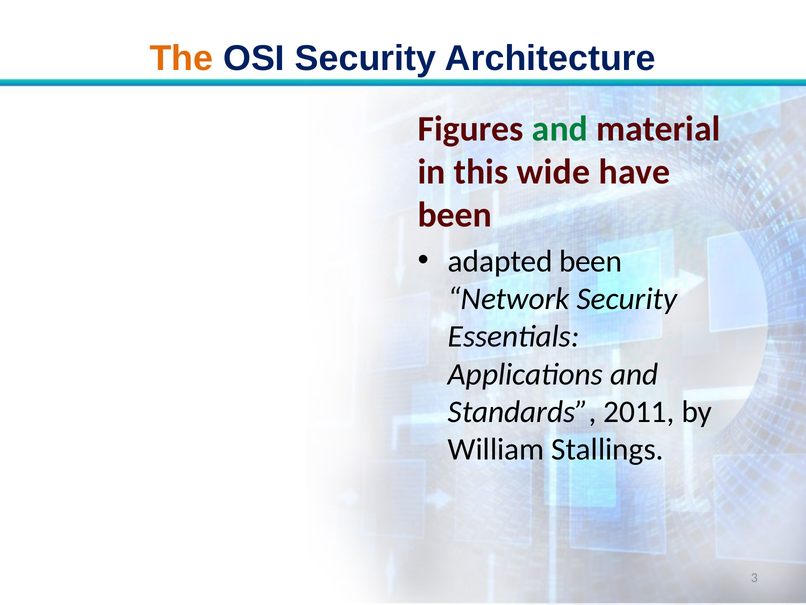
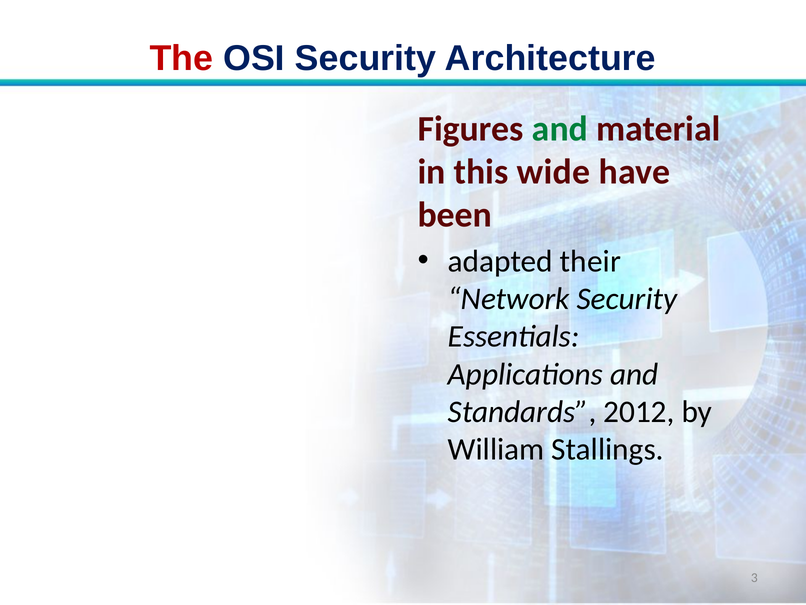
The colour: orange -> red
adapted been: been -> their
2011: 2011 -> 2012
